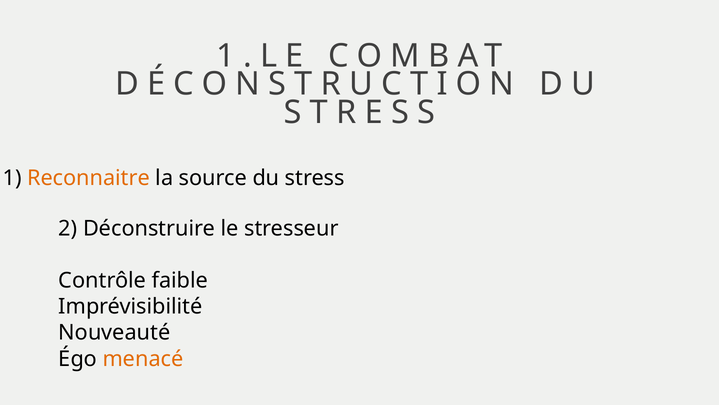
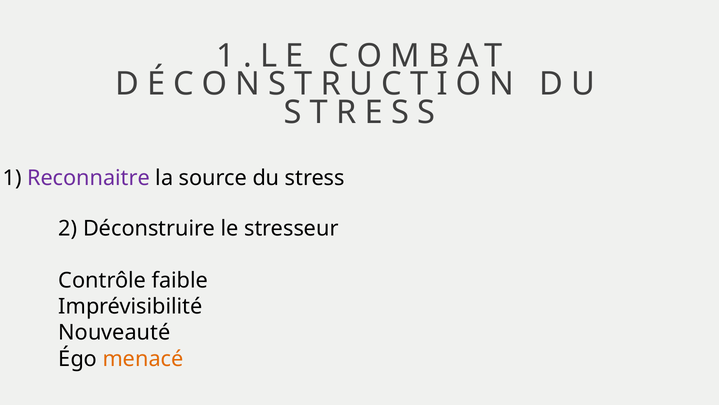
Reconnaitre colour: orange -> purple
